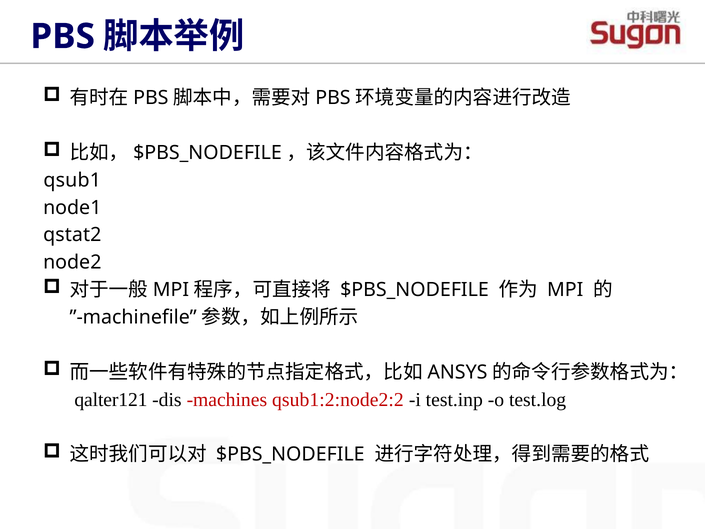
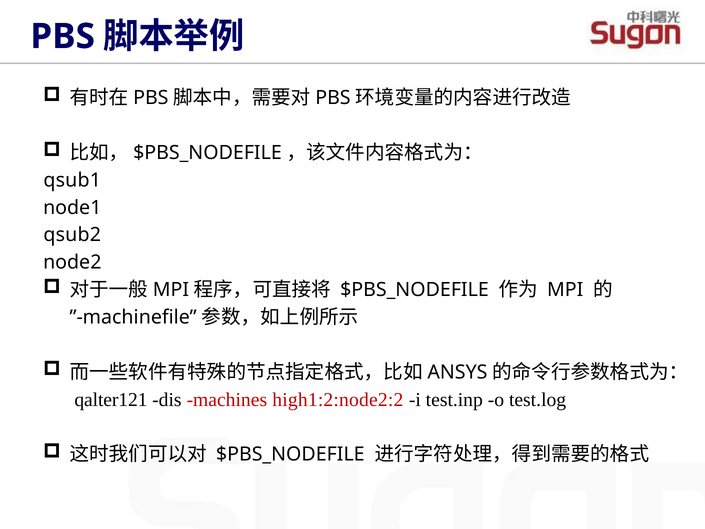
qstat2: qstat2 -> qsub2
qsub1:2:node2:2: qsub1:2:node2:2 -> high1:2:node2:2
